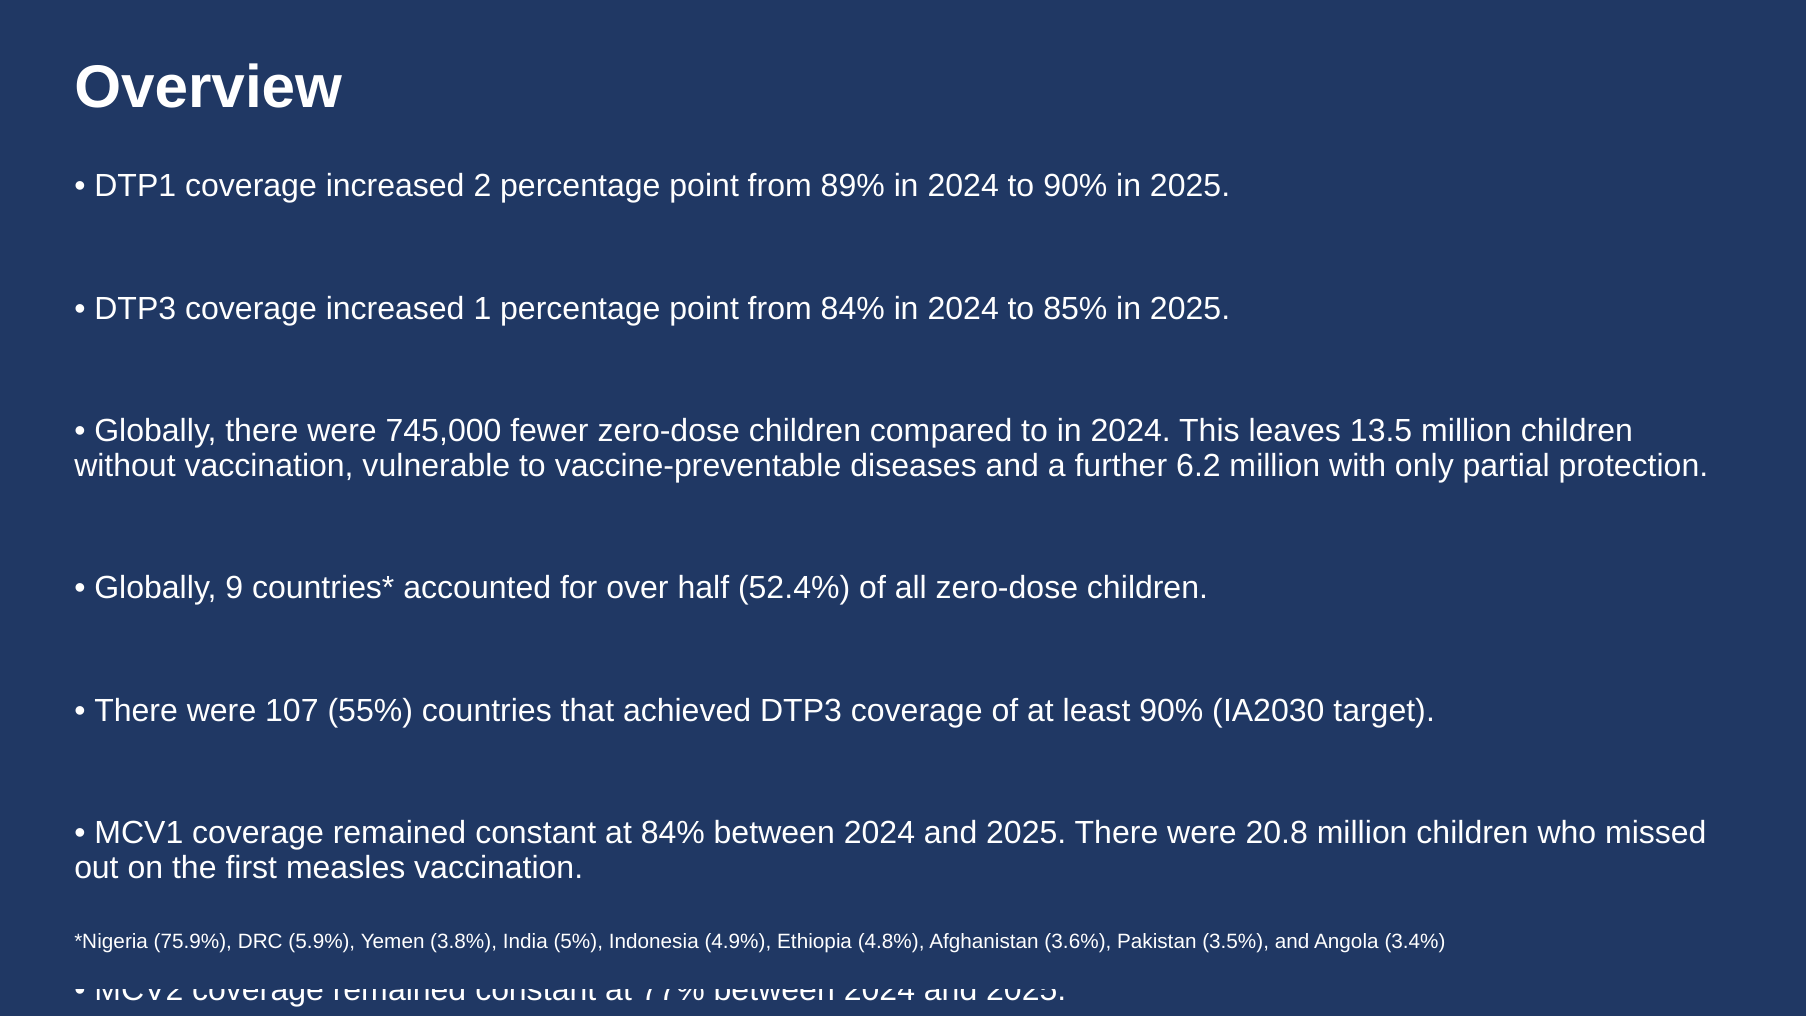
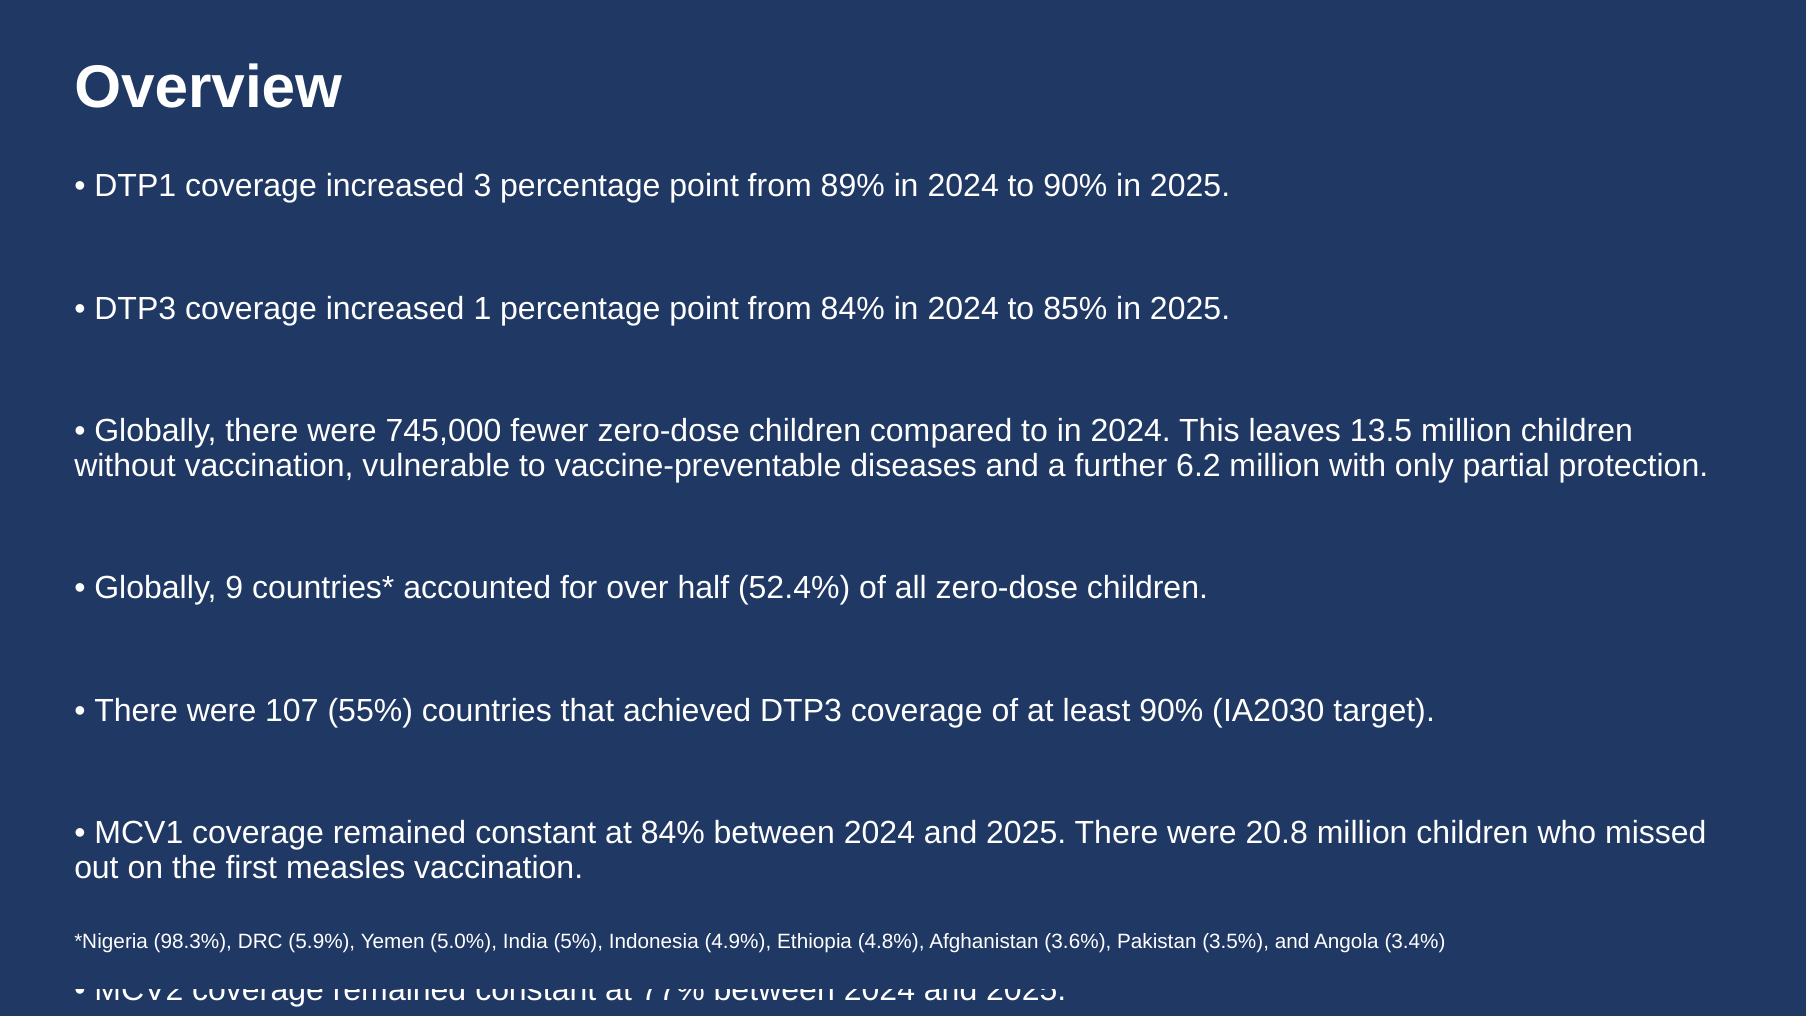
2: 2 -> 3
75.9%: 75.9% -> 98.3%
3.8%: 3.8% -> 5.0%
